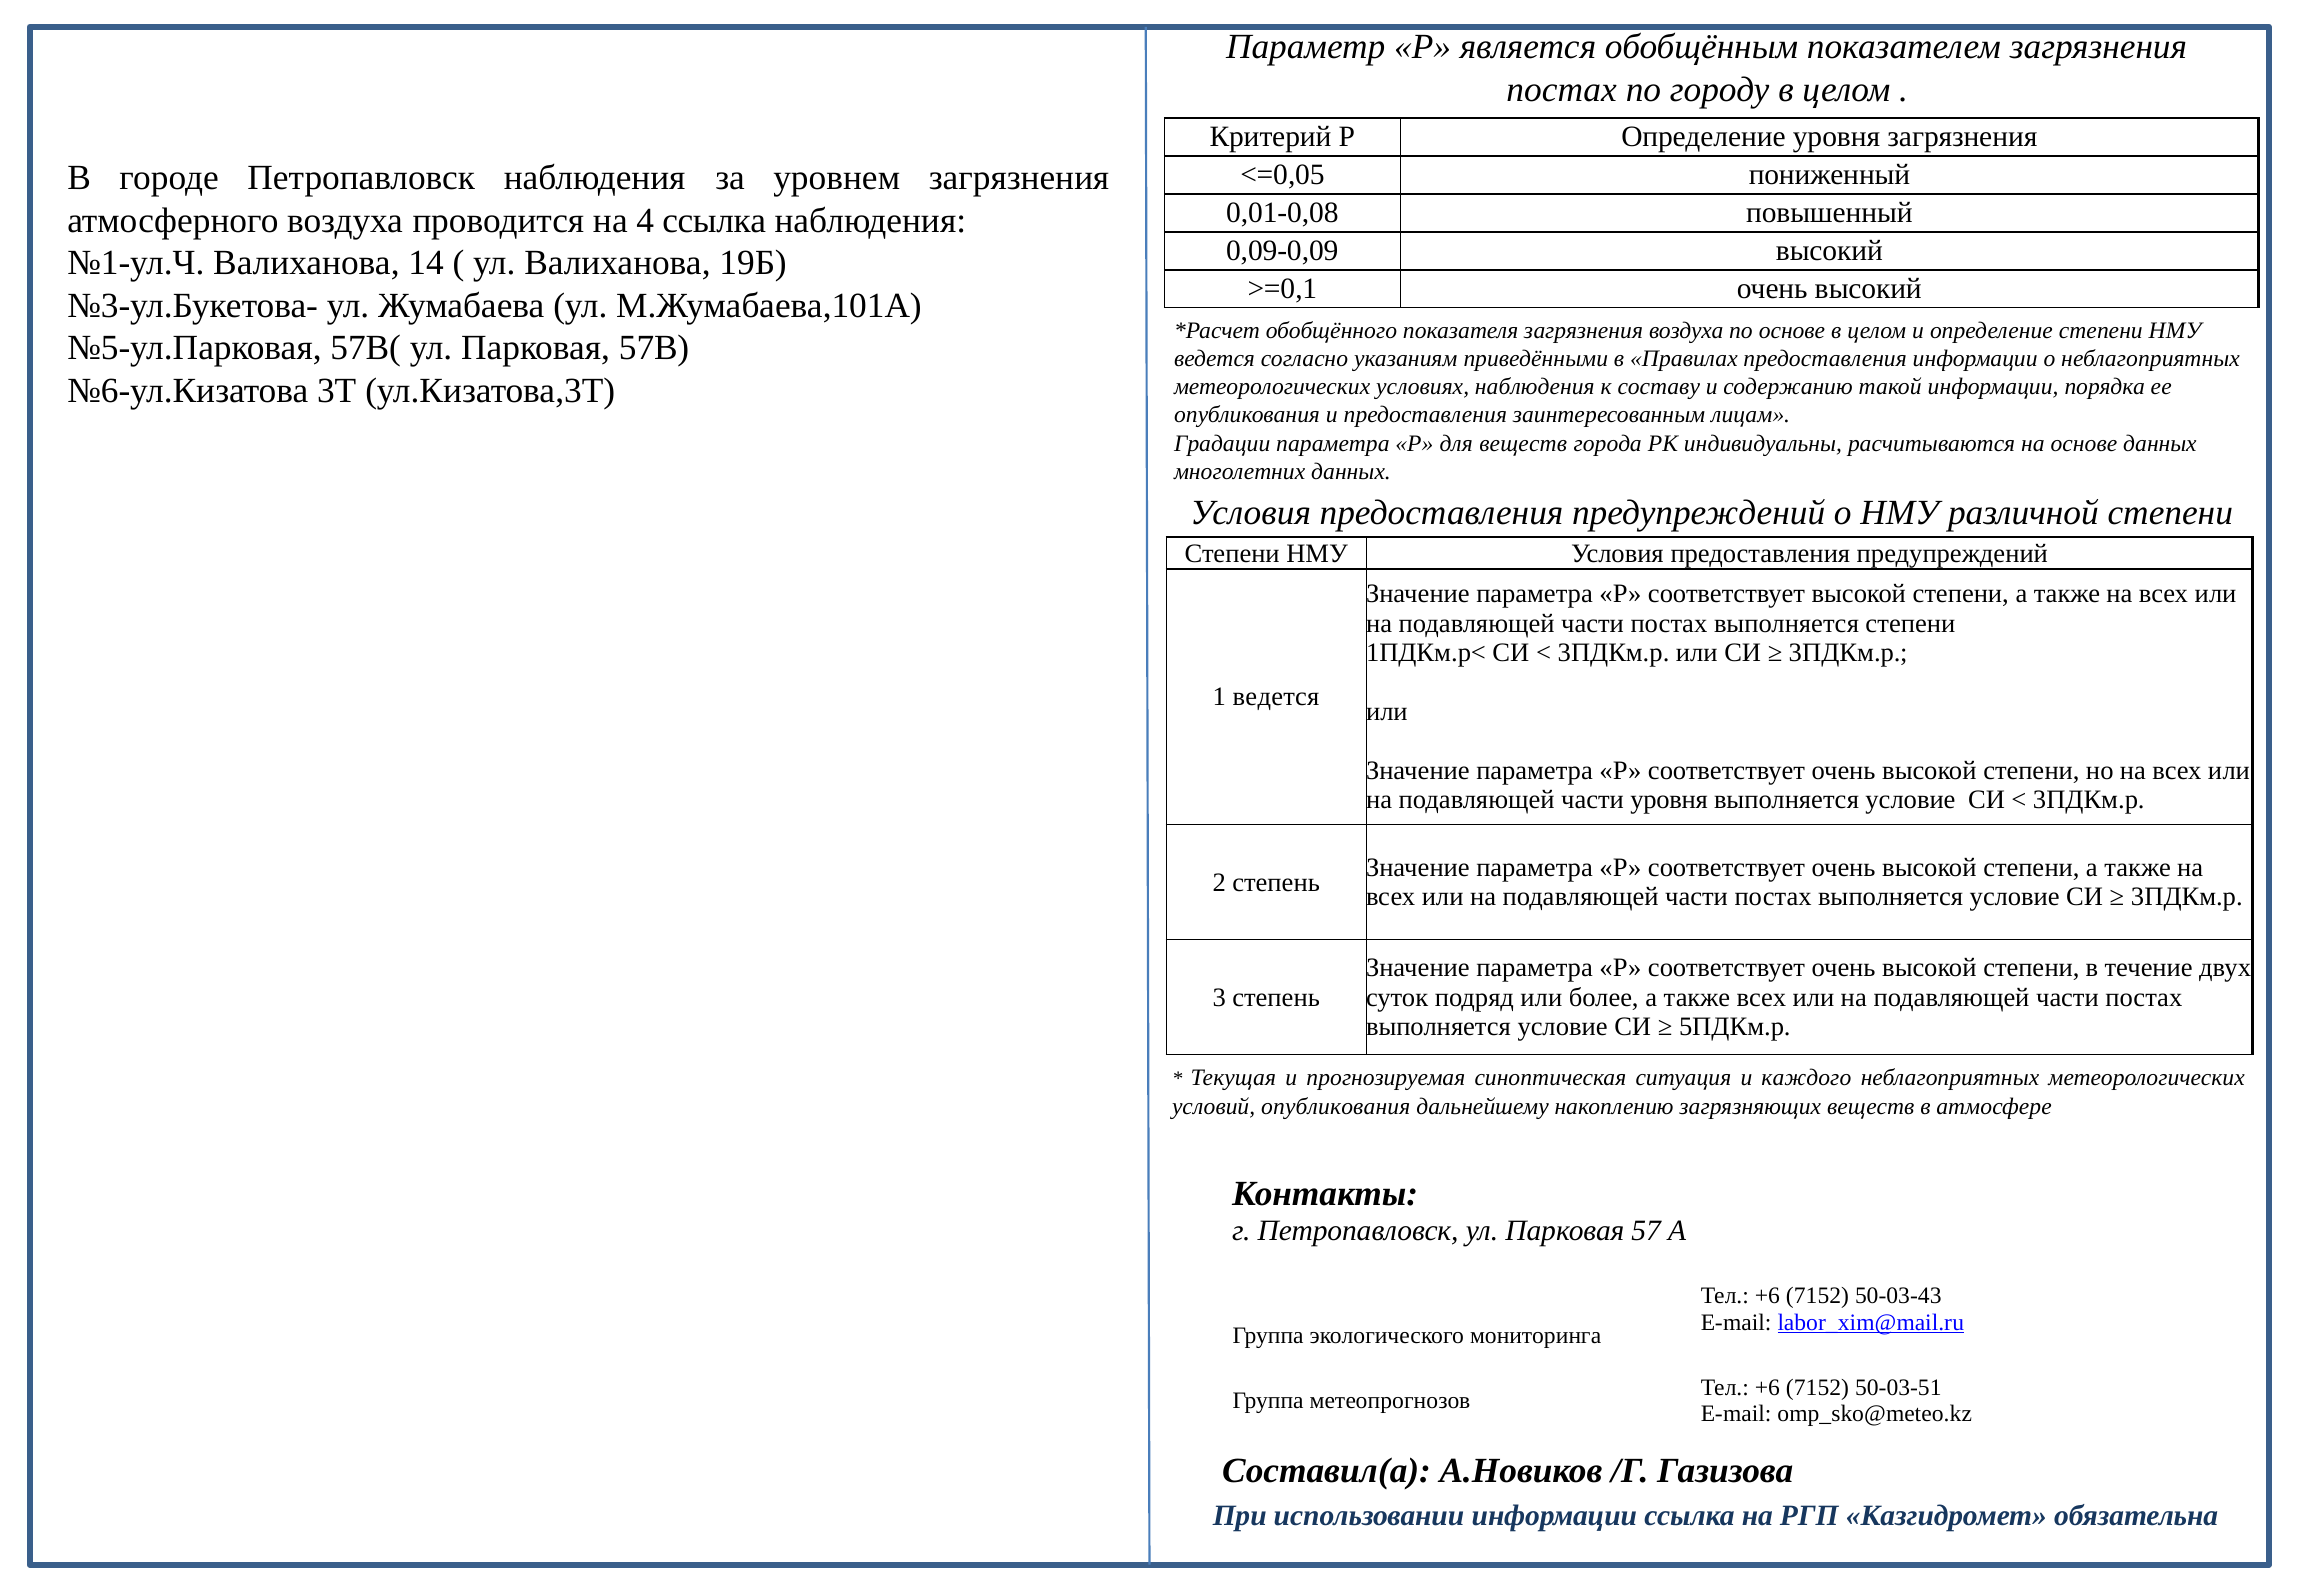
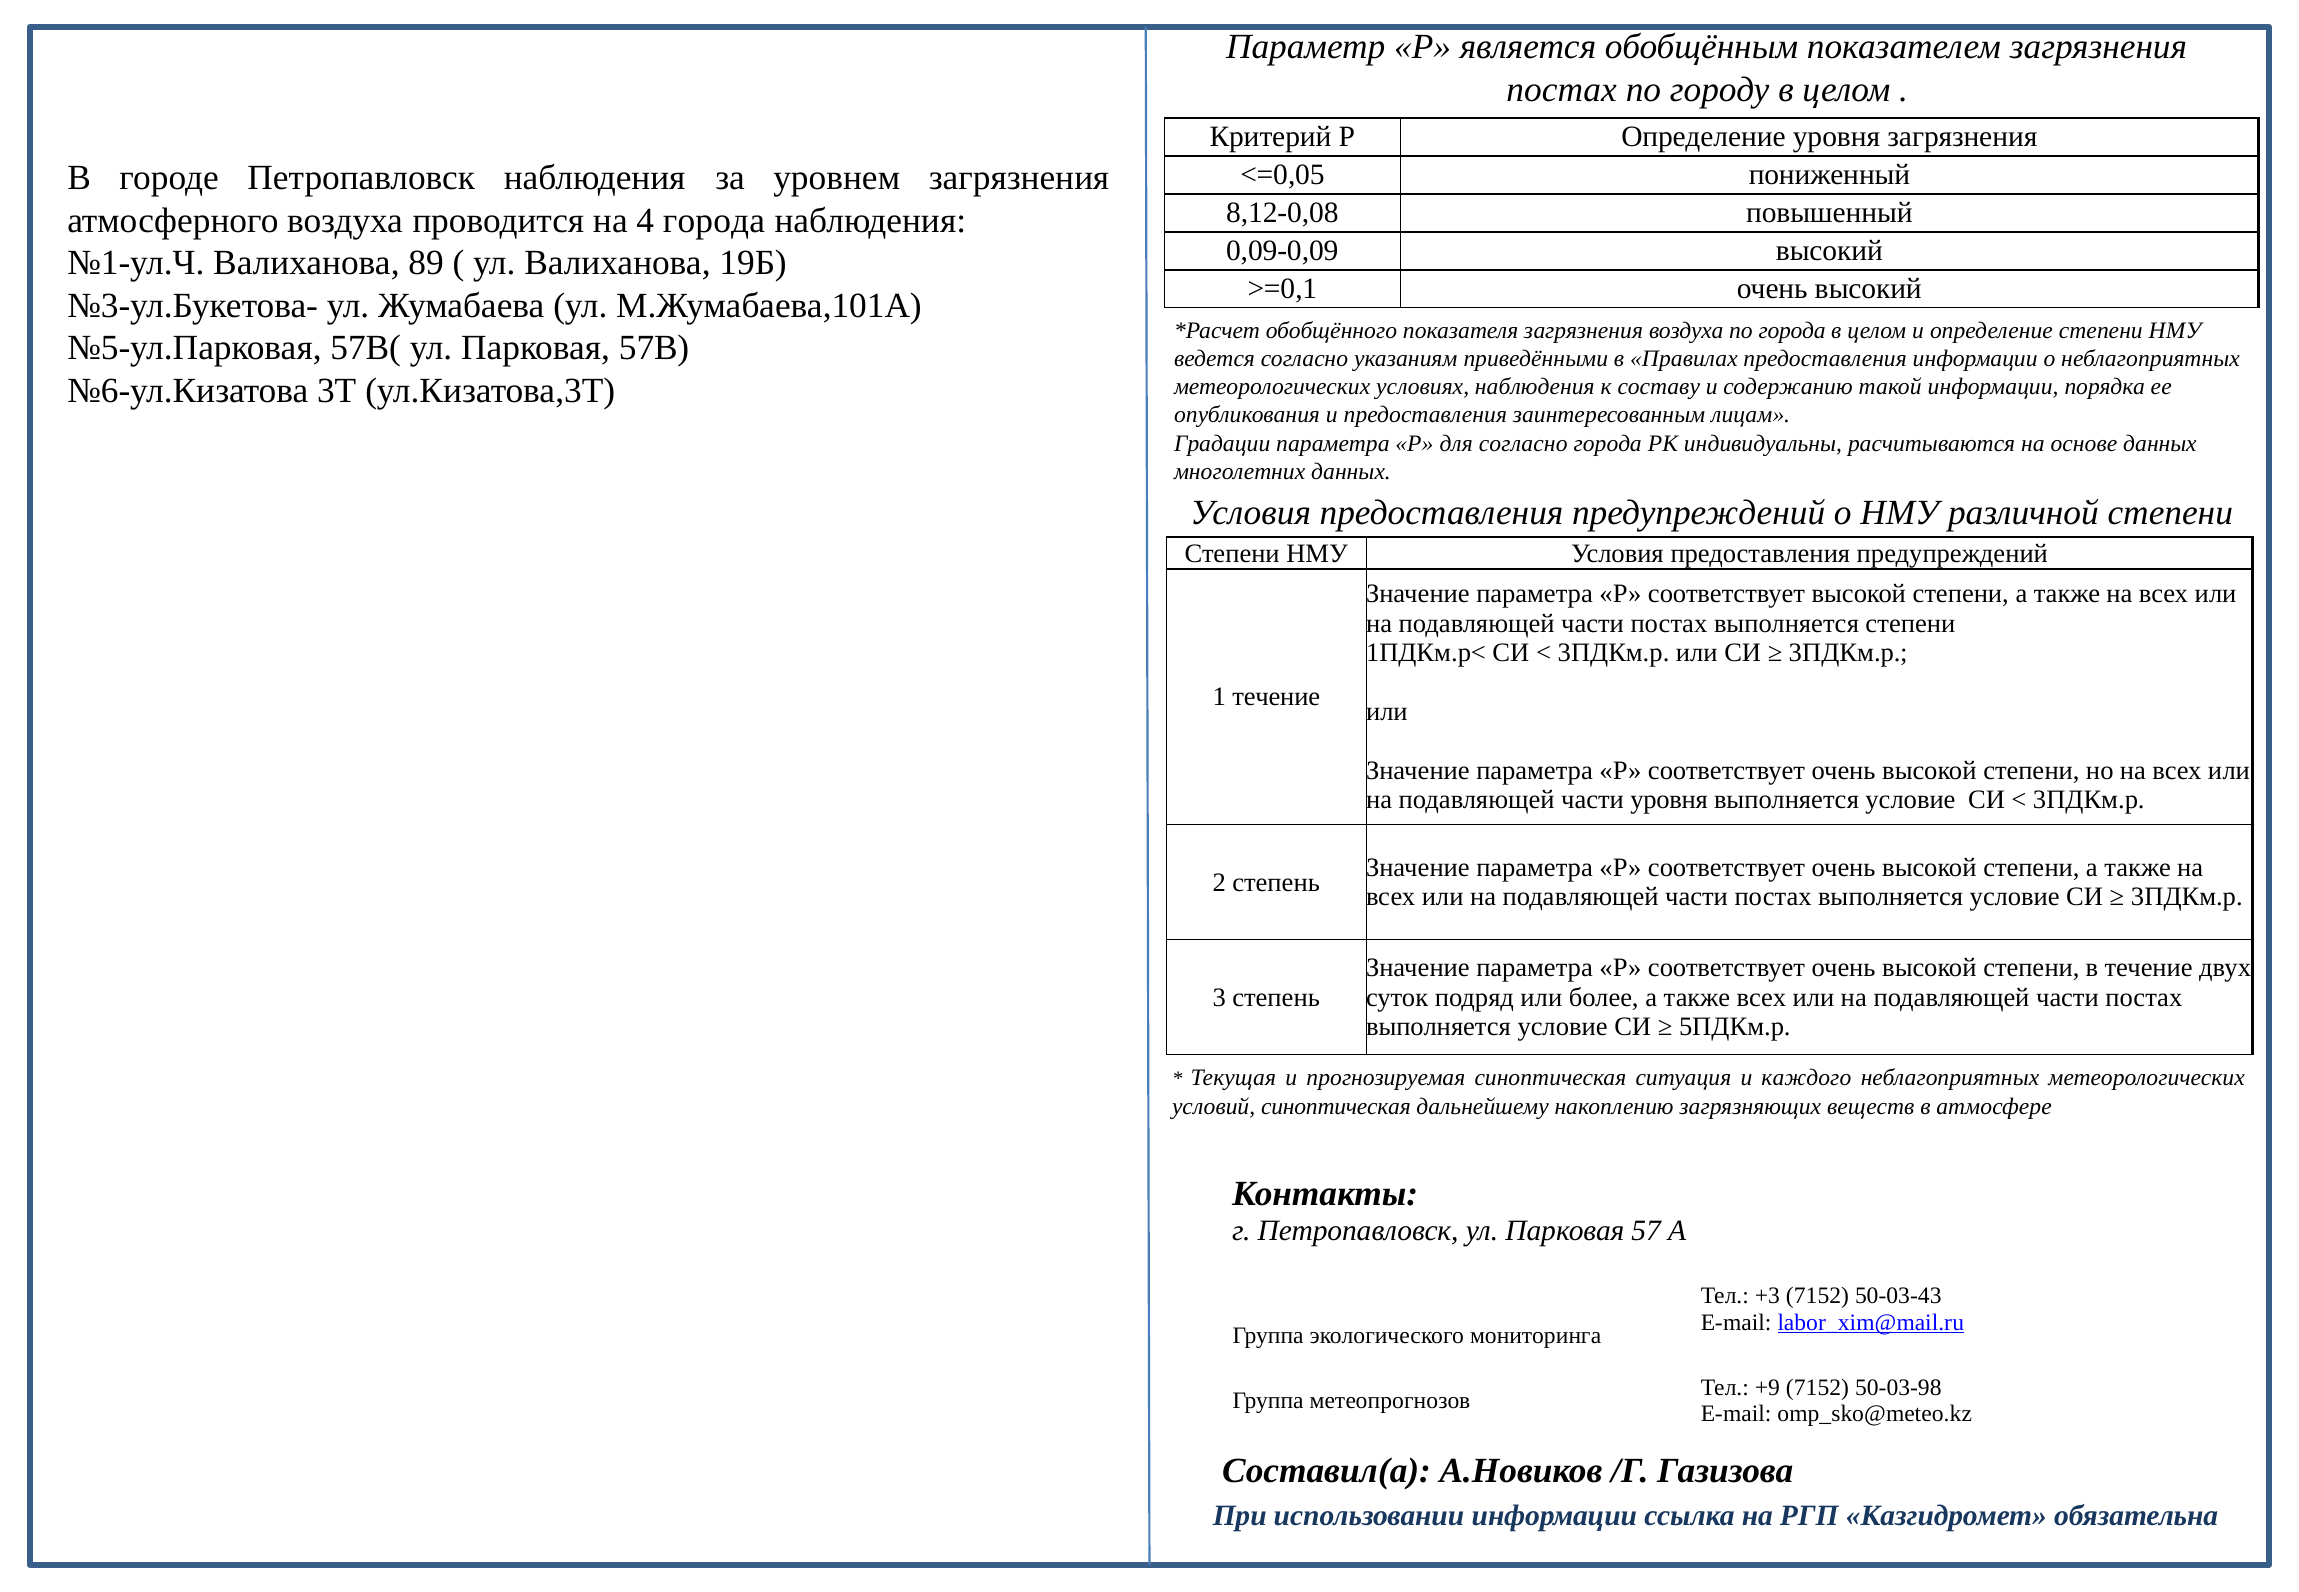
0,01-0,08: 0,01-0,08 -> 8,12-0,08
4 ссылка: ссылка -> города
14: 14 -> 89
по основе: основе -> города
для веществ: веществ -> согласно
1 ведется: ведется -> течение
условий опубликования: опубликования -> синоптическая
+6 at (1767, 1296): +6 -> +3
+6 at (1767, 1388): +6 -> +9
50-03-51: 50-03-51 -> 50-03-98
